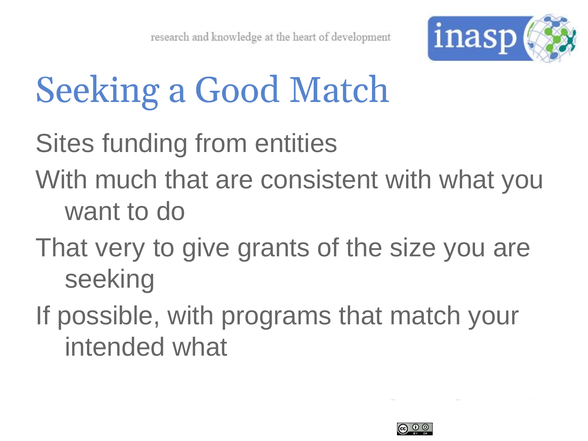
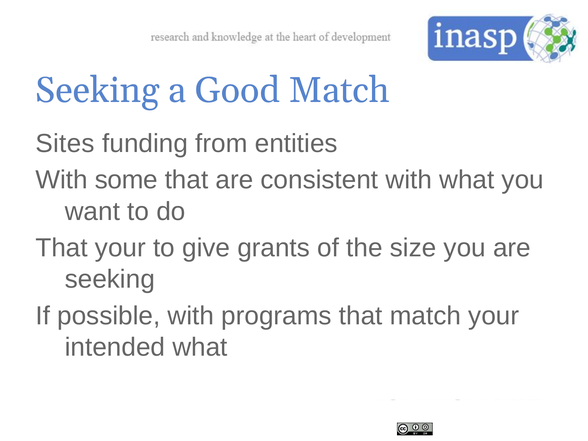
much: much -> some
That very: very -> your
